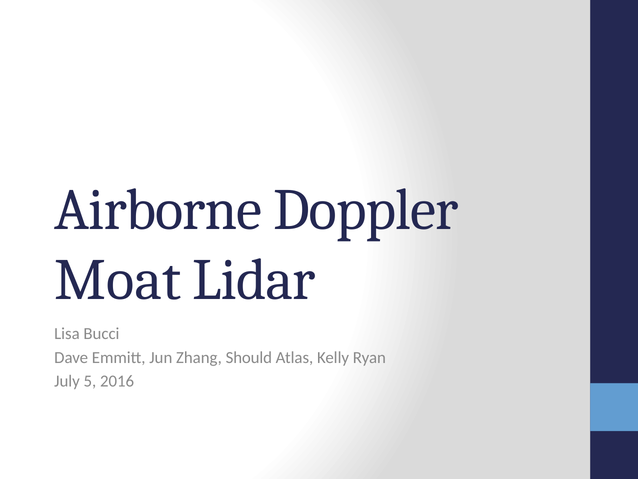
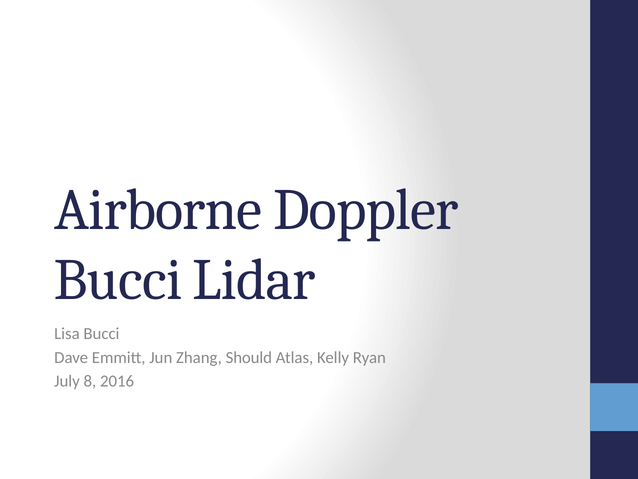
Moat at (118, 280): Moat -> Bucci
5: 5 -> 8
